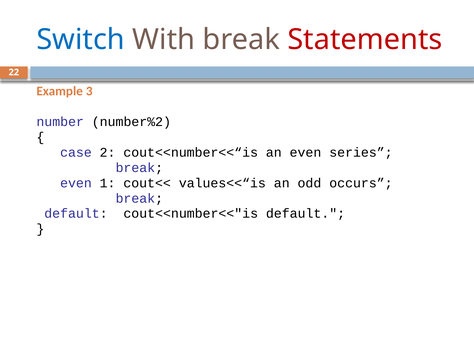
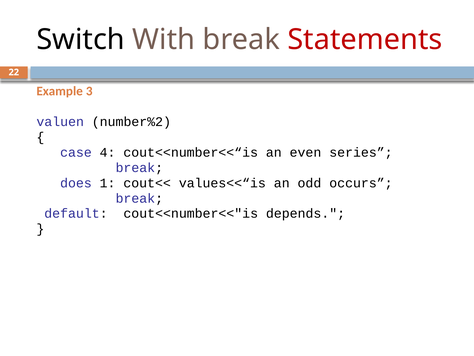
Switch colour: blue -> black
number: number -> valuen
2: 2 -> 4
even at (76, 183): even -> does
cout<<number<<"is default: default -> depends
